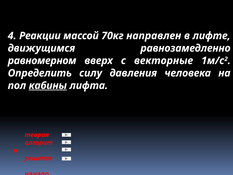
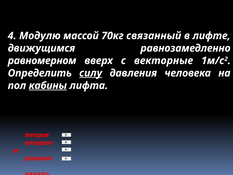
Реакции: Реакции -> Модулю
направлен: направлен -> связанный
силу underline: none -> present
